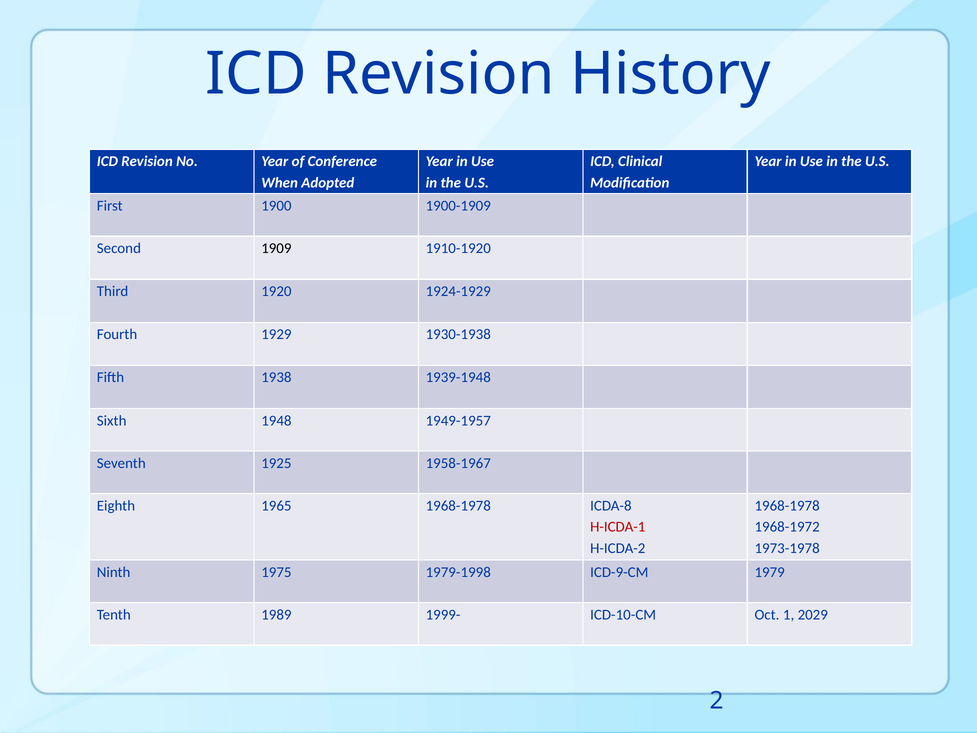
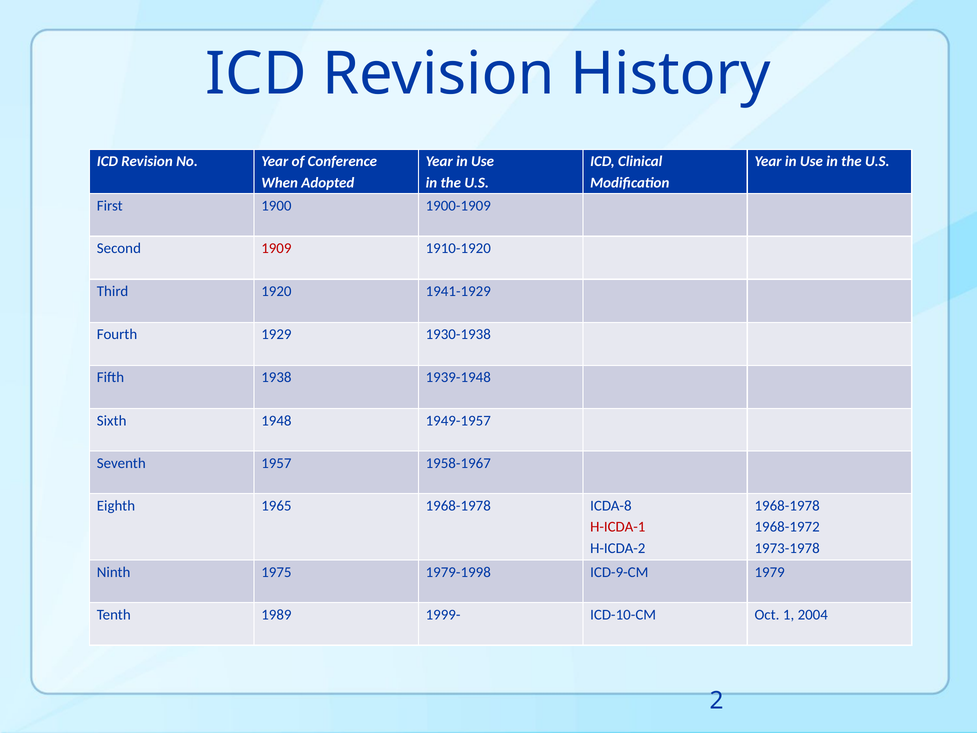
1909 colour: black -> red
1924-1929: 1924-1929 -> 1941-1929
1925: 1925 -> 1957
2029: 2029 -> 2004
